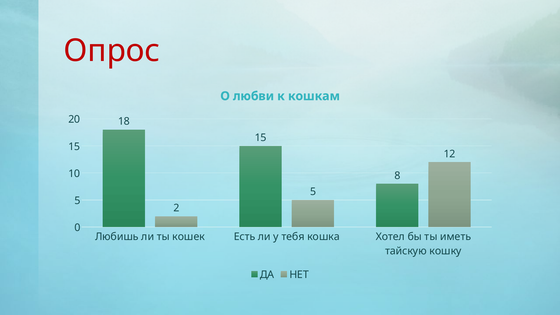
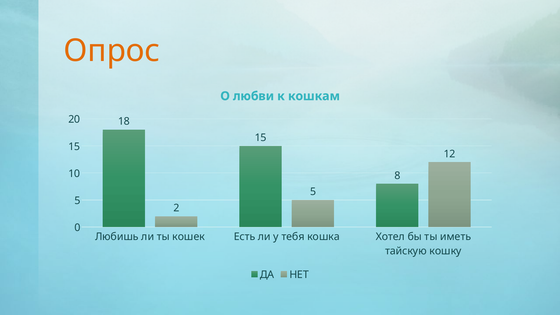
Опрос colour: red -> orange
